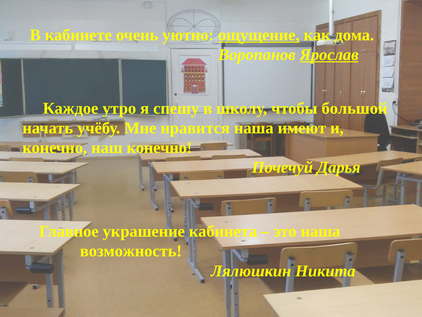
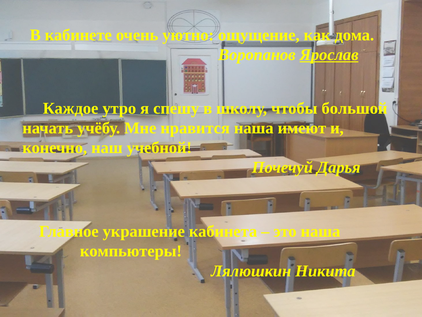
ощущение underline: present -> none
наш конечно: конечно -> учебной
возможность: возможность -> компьютеры
